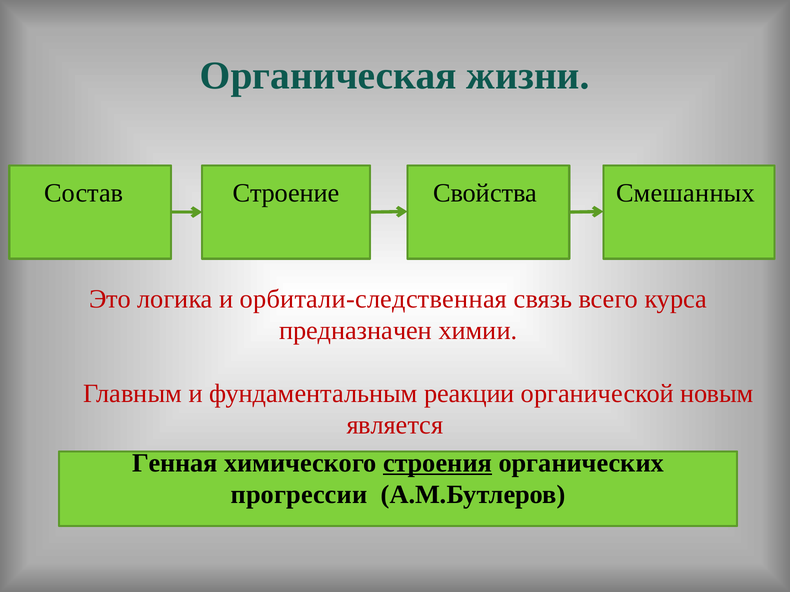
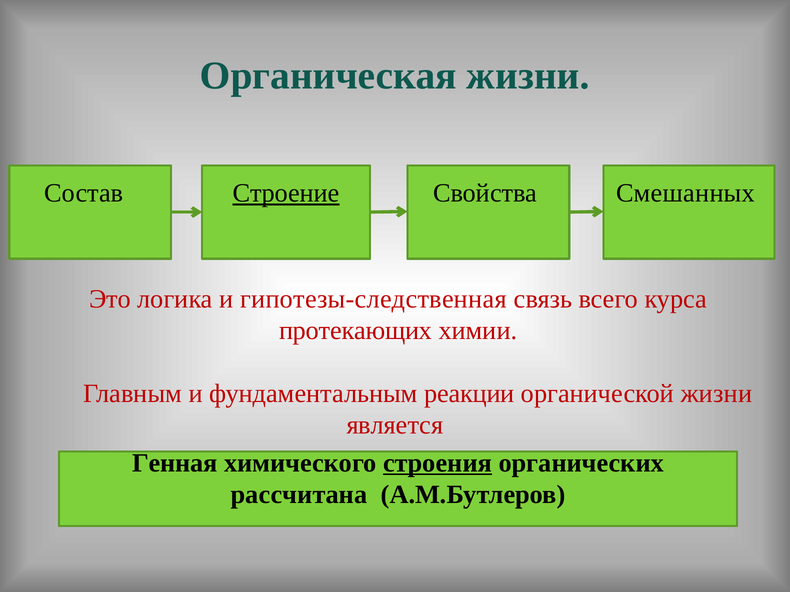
Строение underline: none -> present
орбитали-следственная: орбитали-следственная -> гипотезы-следственная
предназначен: предназначен -> протекающих
органической новым: новым -> жизни
прогрессии: прогрессии -> рассчитана
